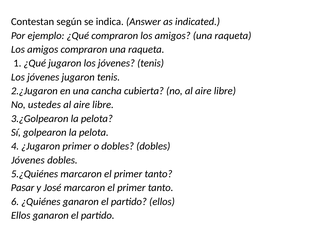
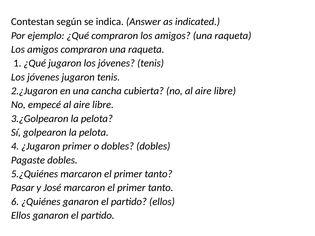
ustedes: ustedes -> empecé
Jóvenes at (28, 160): Jóvenes -> Pagaste
